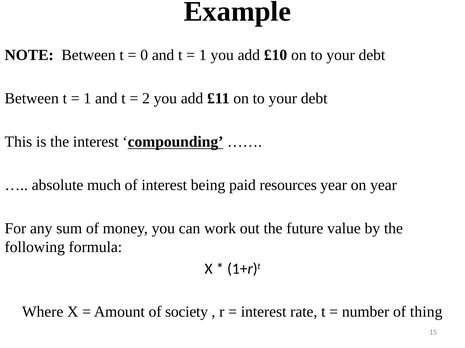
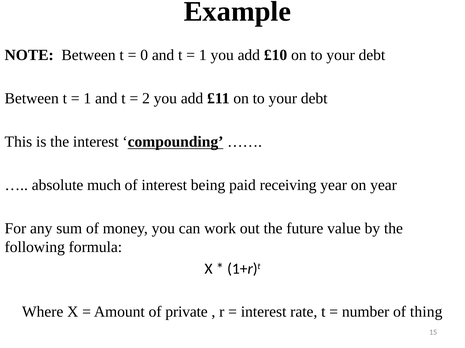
resources: resources -> receiving
society: society -> private
